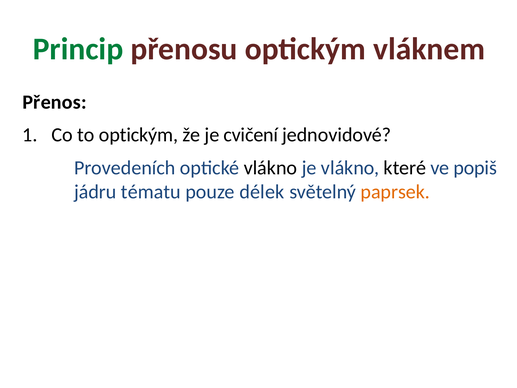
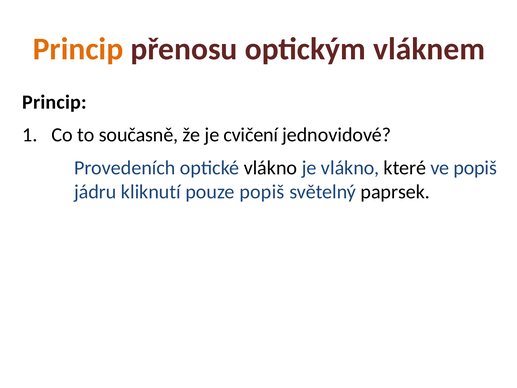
Princip at (78, 49) colour: green -> orange
Přenos at (55, 102): Přenos -> Princip
to optickým: optickým -> současně
tématu: tématu -> kliknutí
pouze délek: délek -> popiš
paprsek colour: orange -> black
